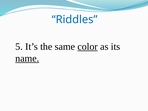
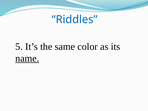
color underline: present -> none
